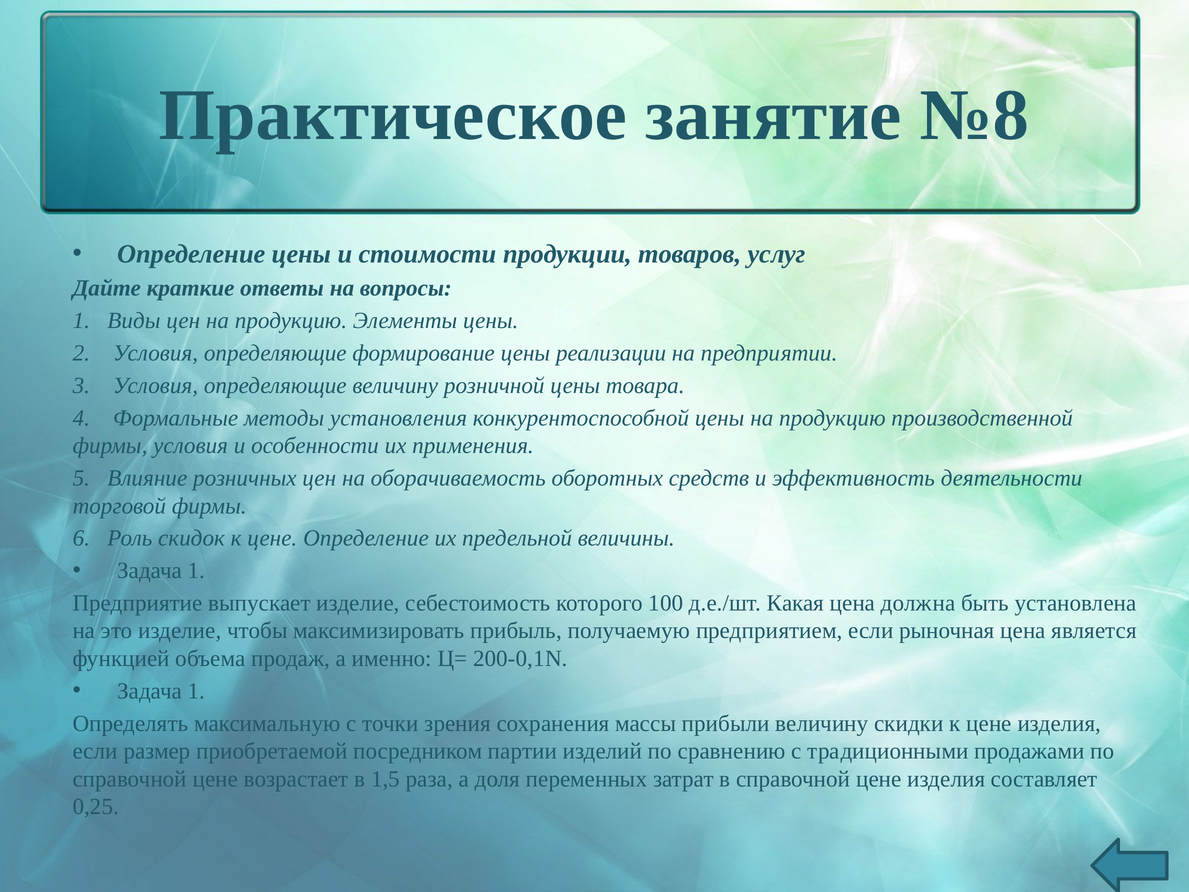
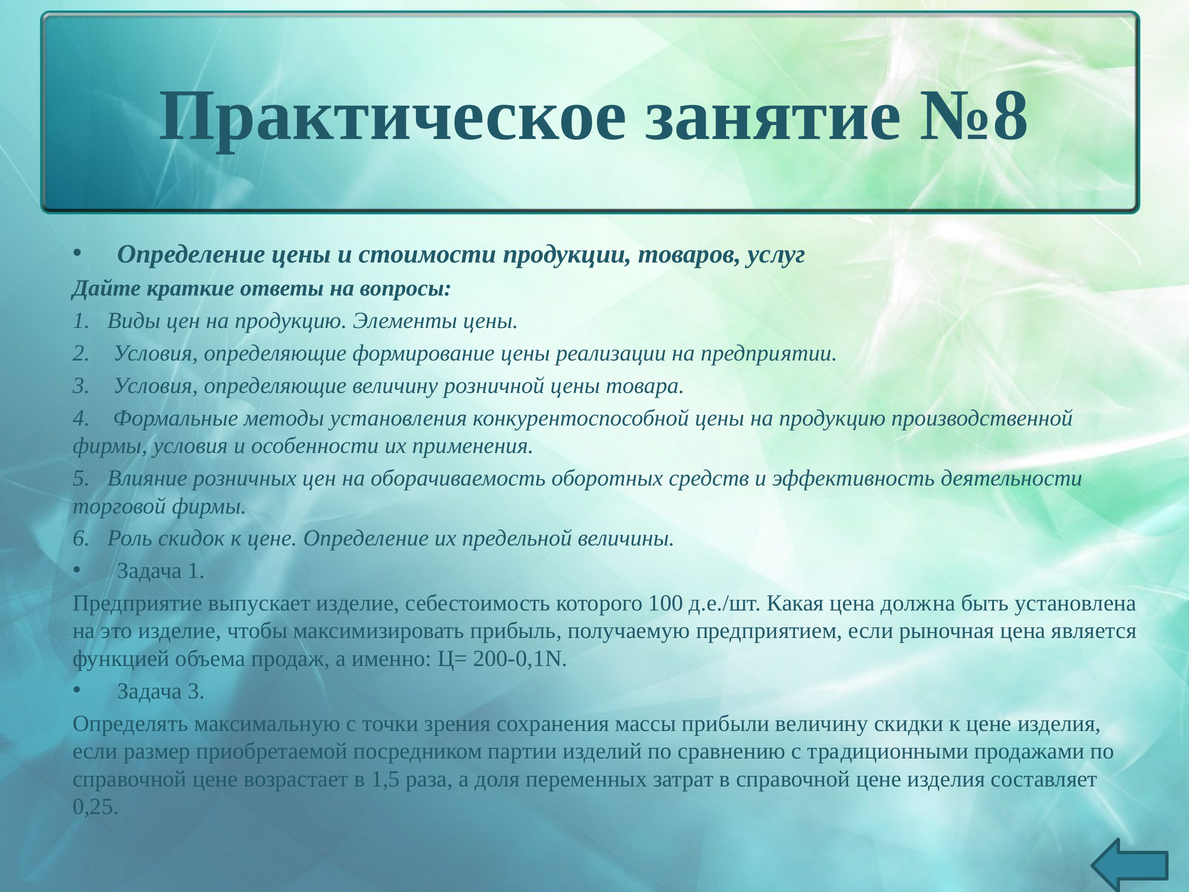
1 at (197, 691): 1 -> 3
